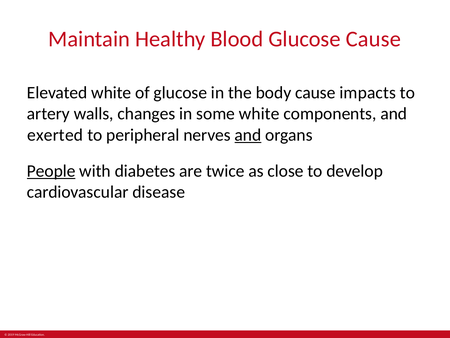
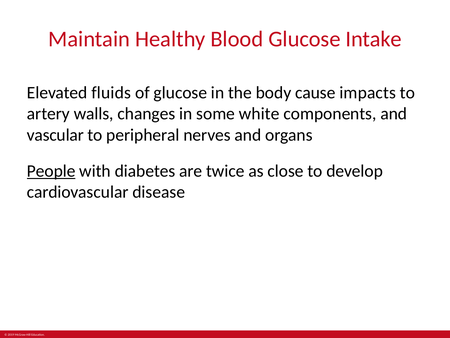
Glucose Cause: Cause -> Intake
Elevated white: white -> fluids
exerted: exerted -> vascular
and at (248, 135) underline: present -> none
